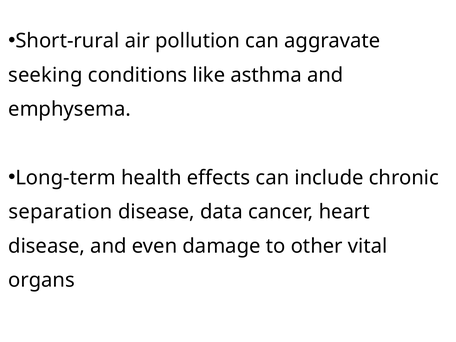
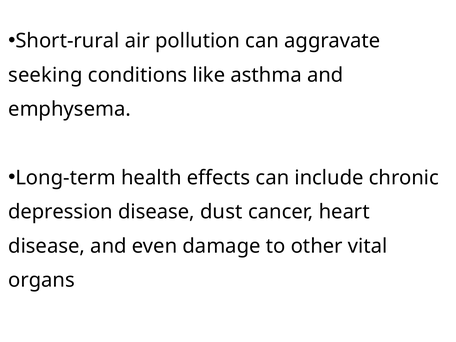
separation: separation -> depression
data: data -> dust
